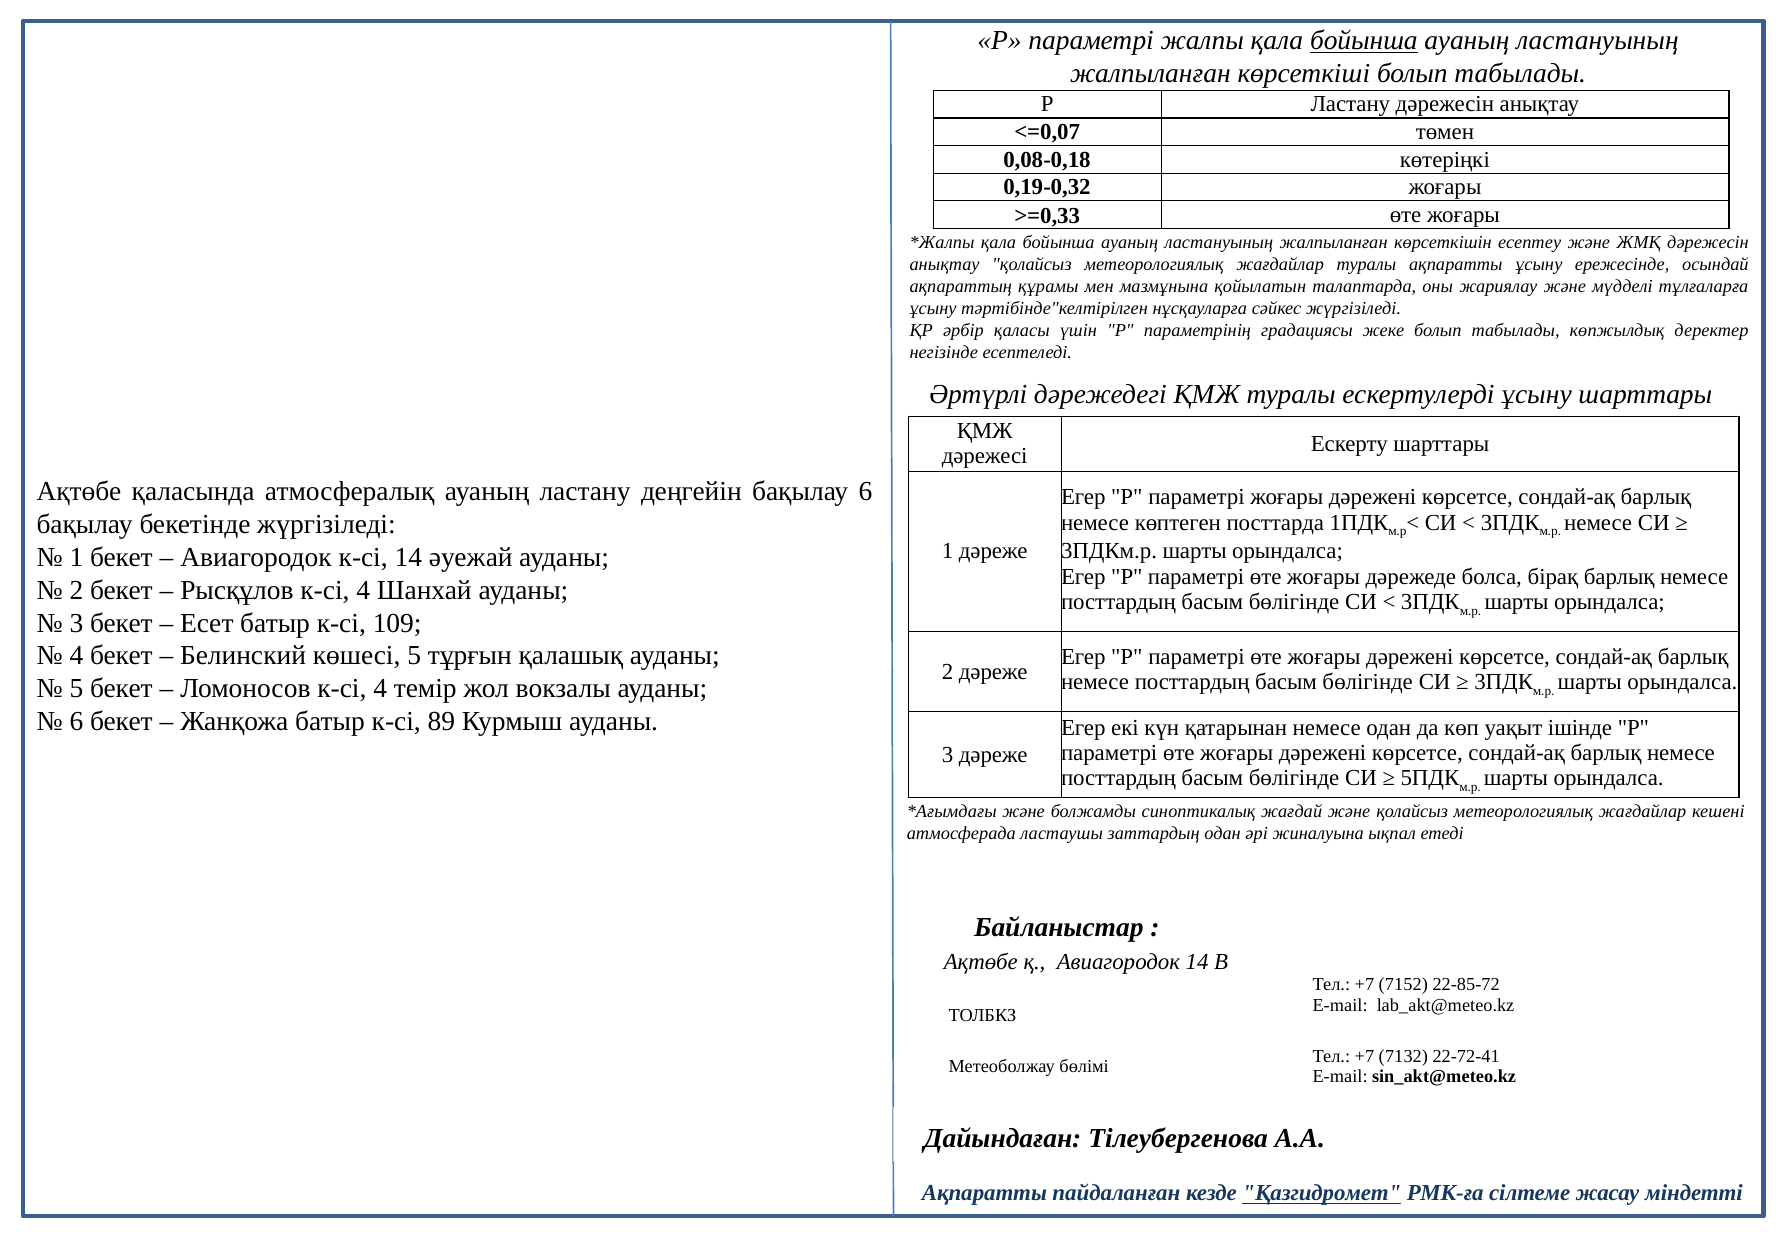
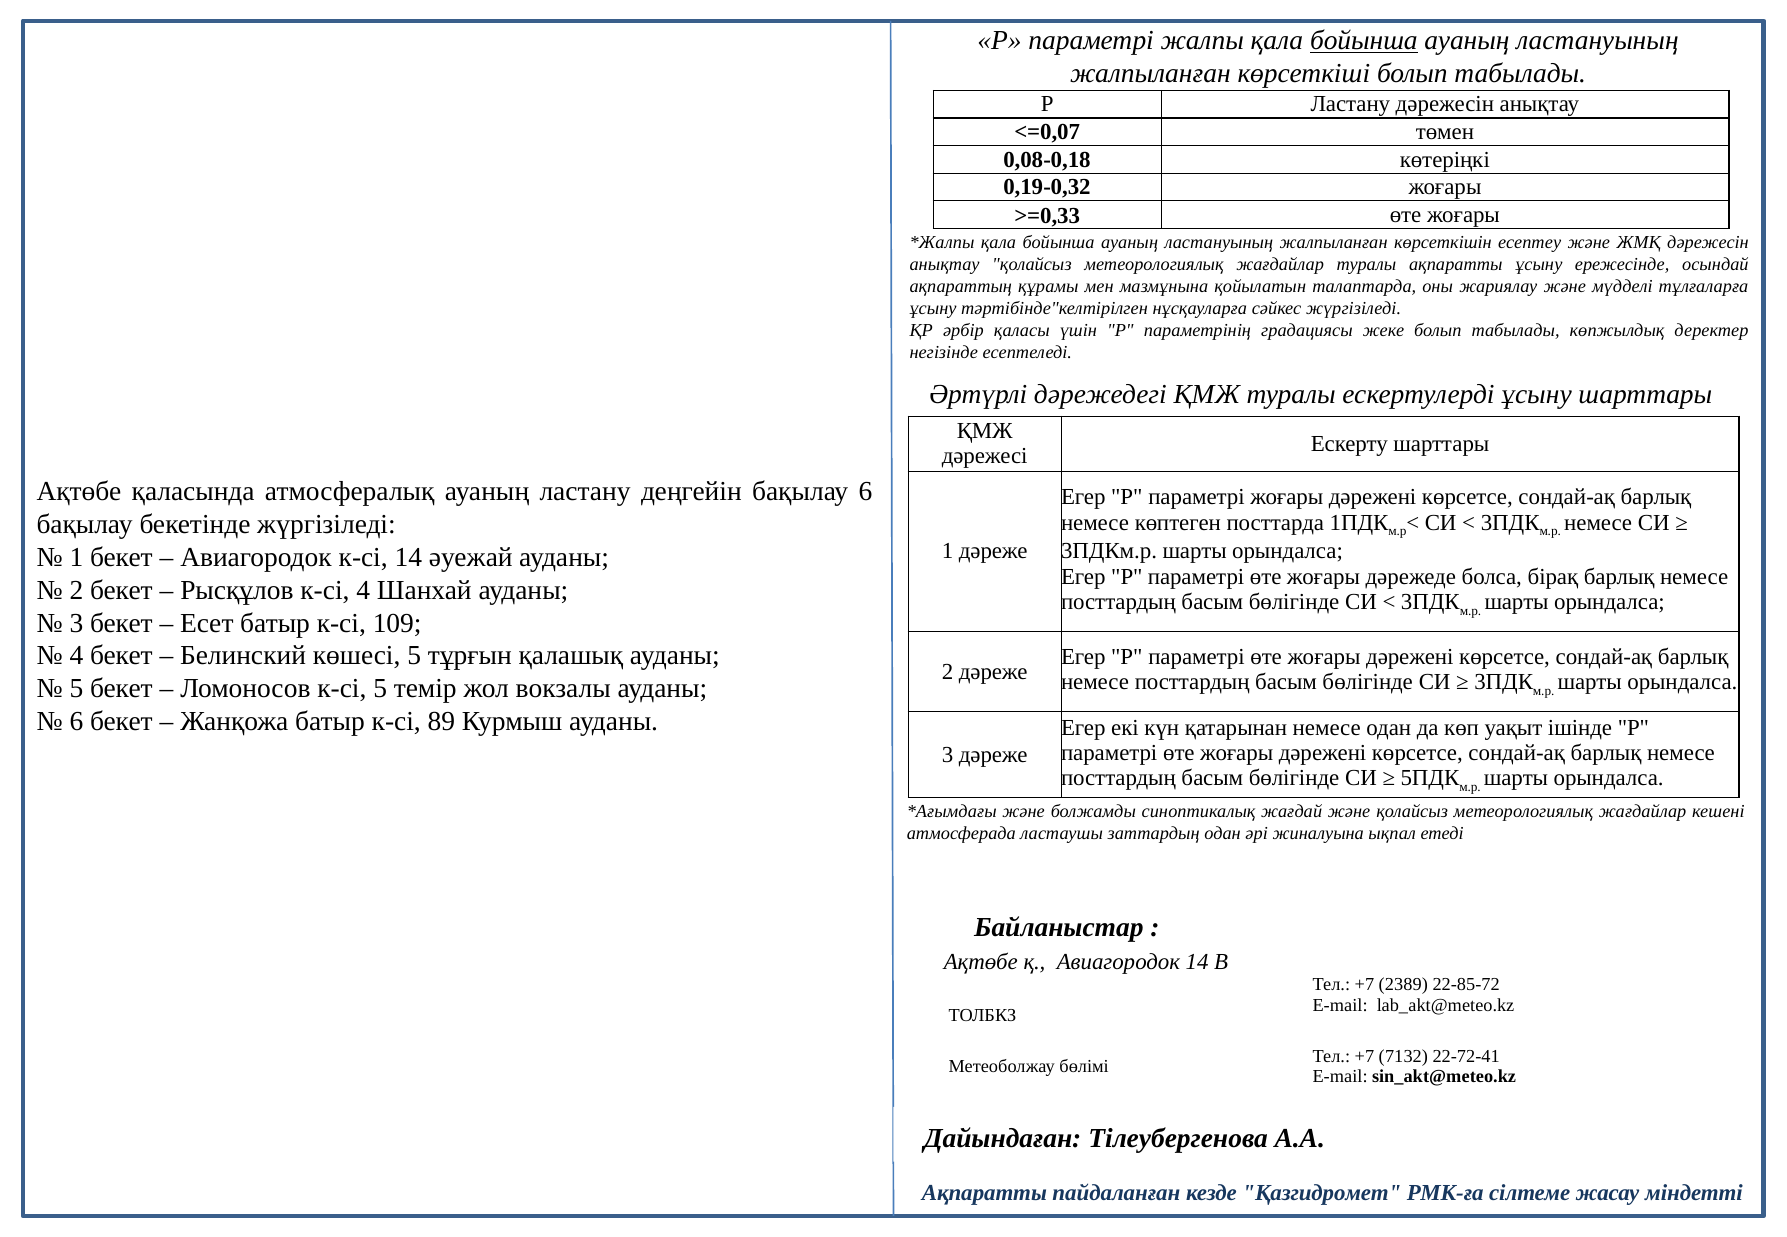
Ломоносов к-сі 4: 4 -> 5
7152: 7152 -> 2389
Қазгидромет underline: present -> none
